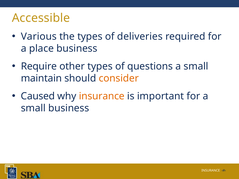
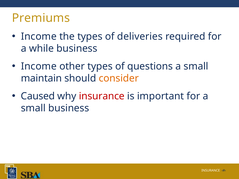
Accessible: Accessible -> Premiums
Various at (39, 37): Various -> Income
place: place -> while
Require at (39, 66): Require -> Income
insurance at (102, 96) colour: orange -> red
